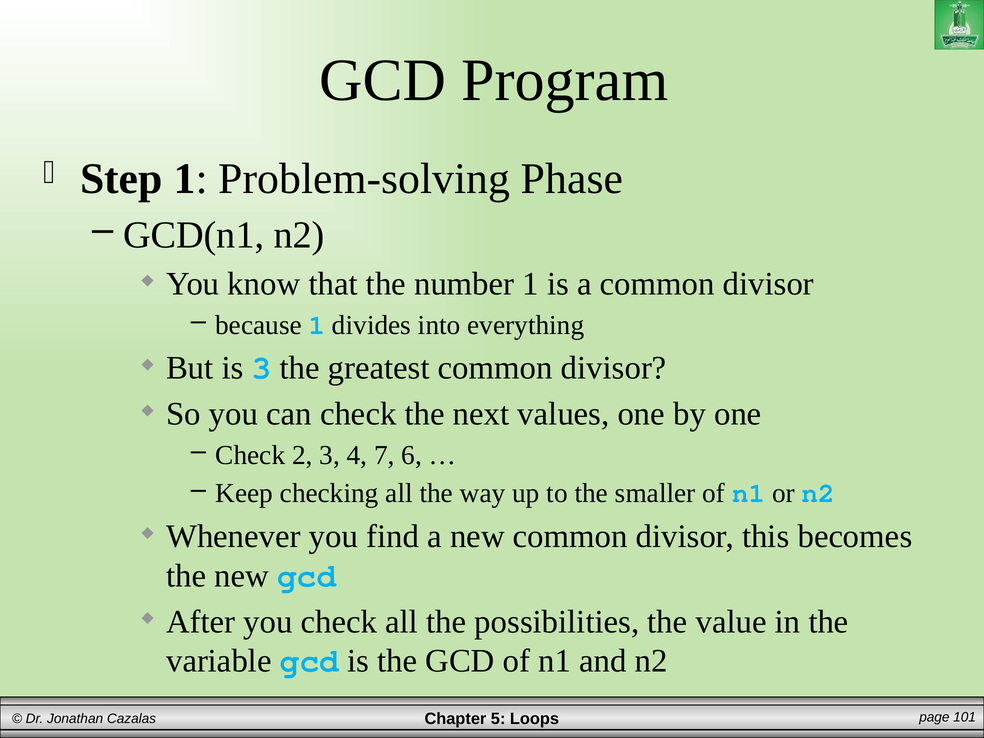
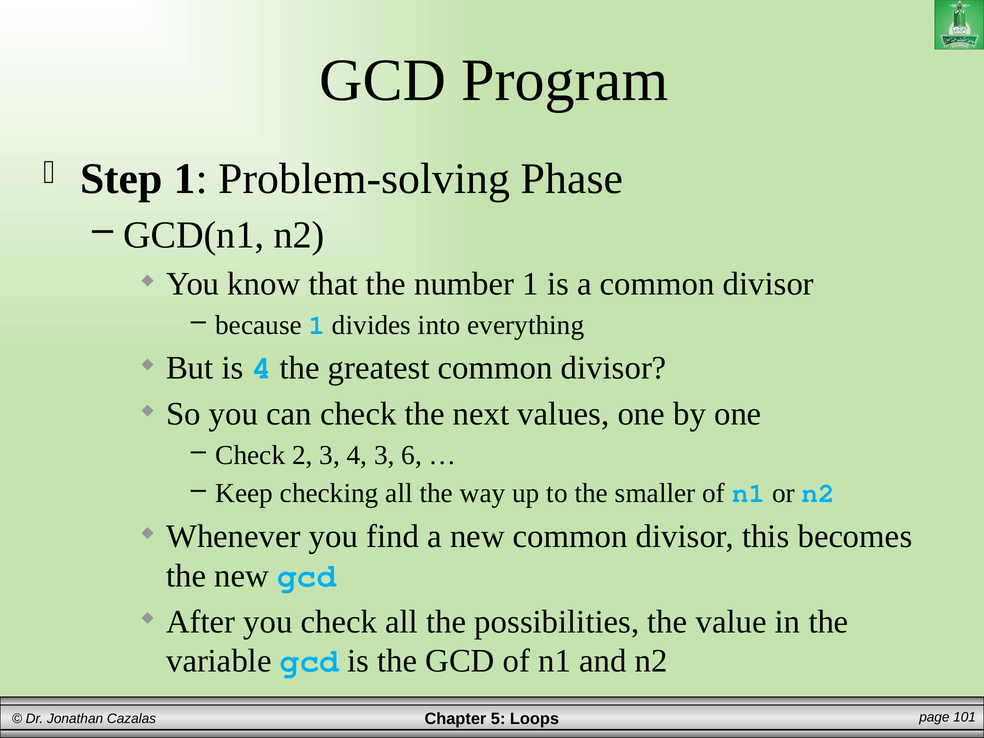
is 3: 3 -> 4
4 7: 7 -> 3
